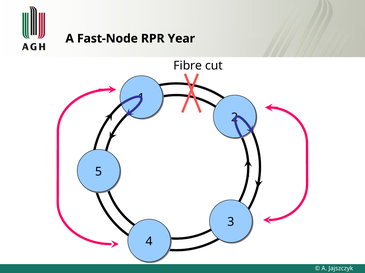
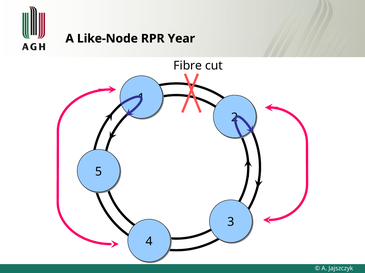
Fast-Node: Fast-Node -> Like-Node
